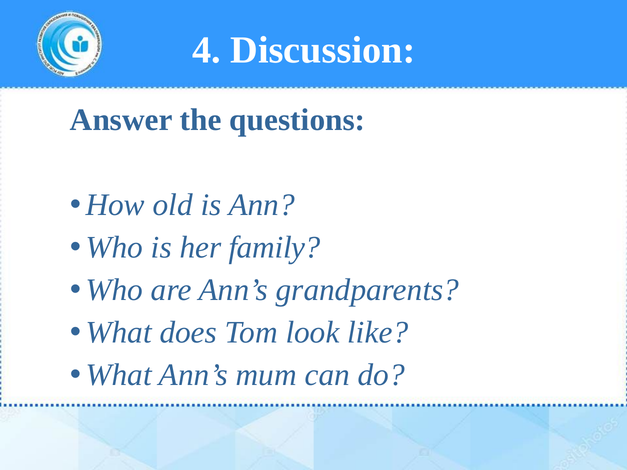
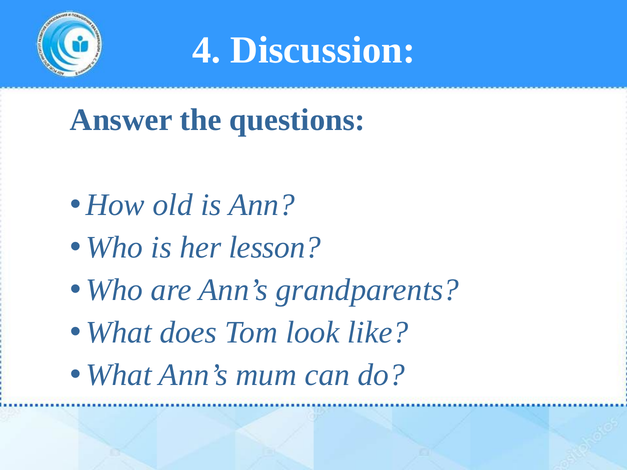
family: family -> lesson
